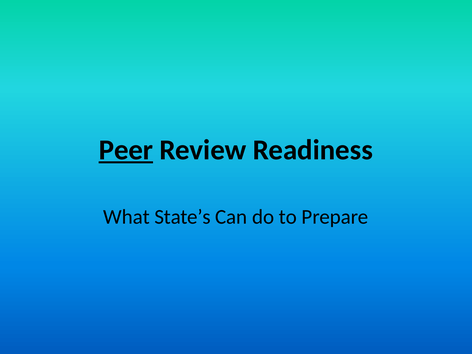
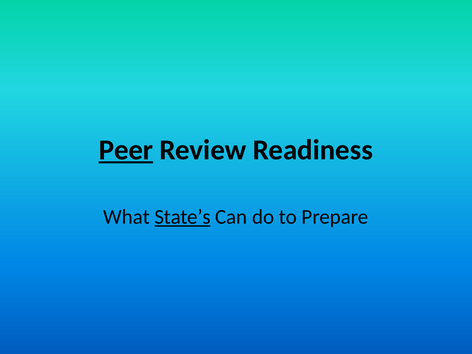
State’s underline: none -> present
